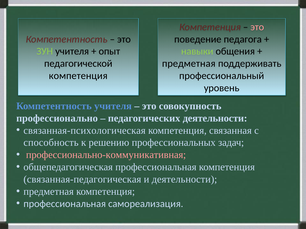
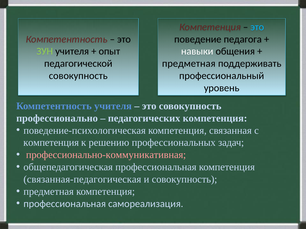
это at (257, 27) colour: pink -> light blue
навыки colour: light green -> white
компетенция at (78, 76): компетенция -> совокупность
педагогических деятельности: деятельности -> компетенция
связанная-психологическая: связанная-психологическая -> поведение-психологическая
способность at (51, 143): способность -> компетенция
и деятельности: деятельности -> совокупность
